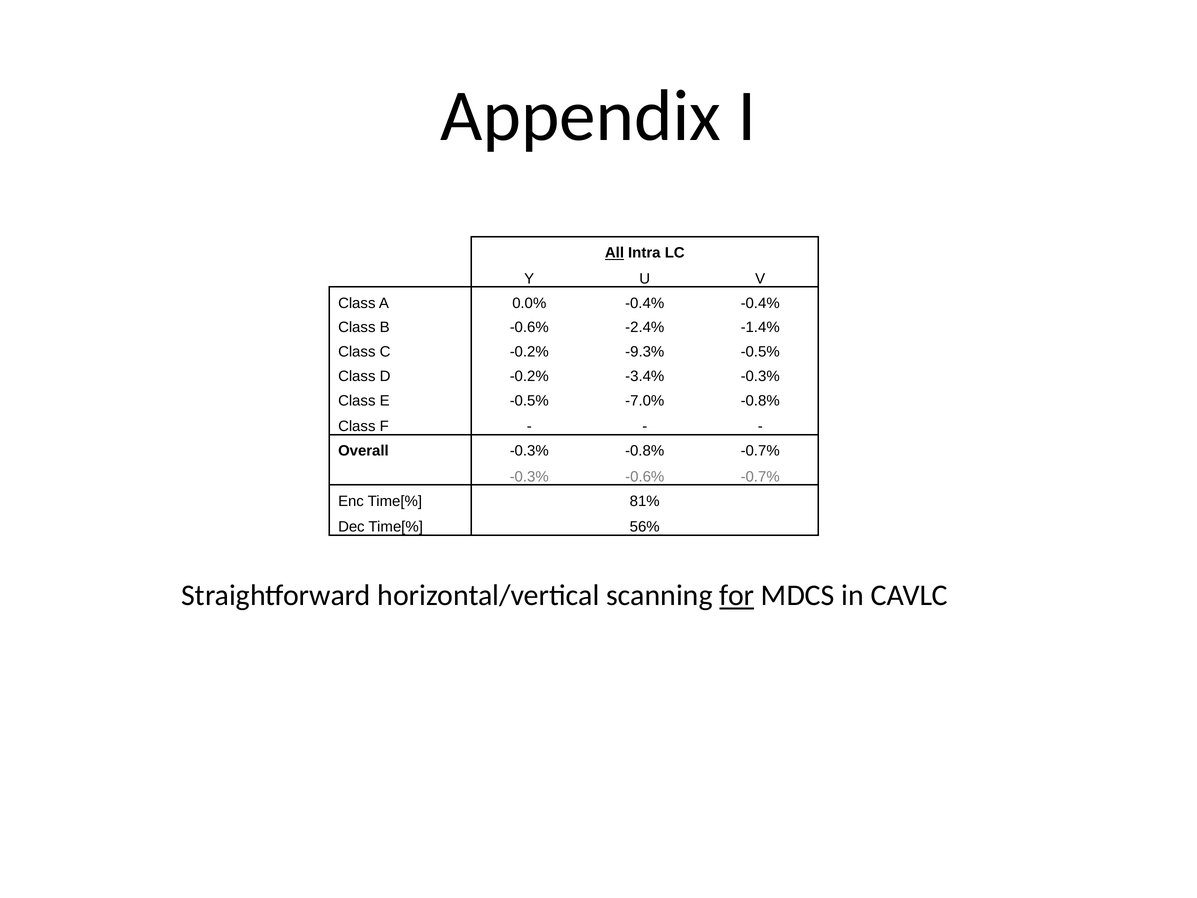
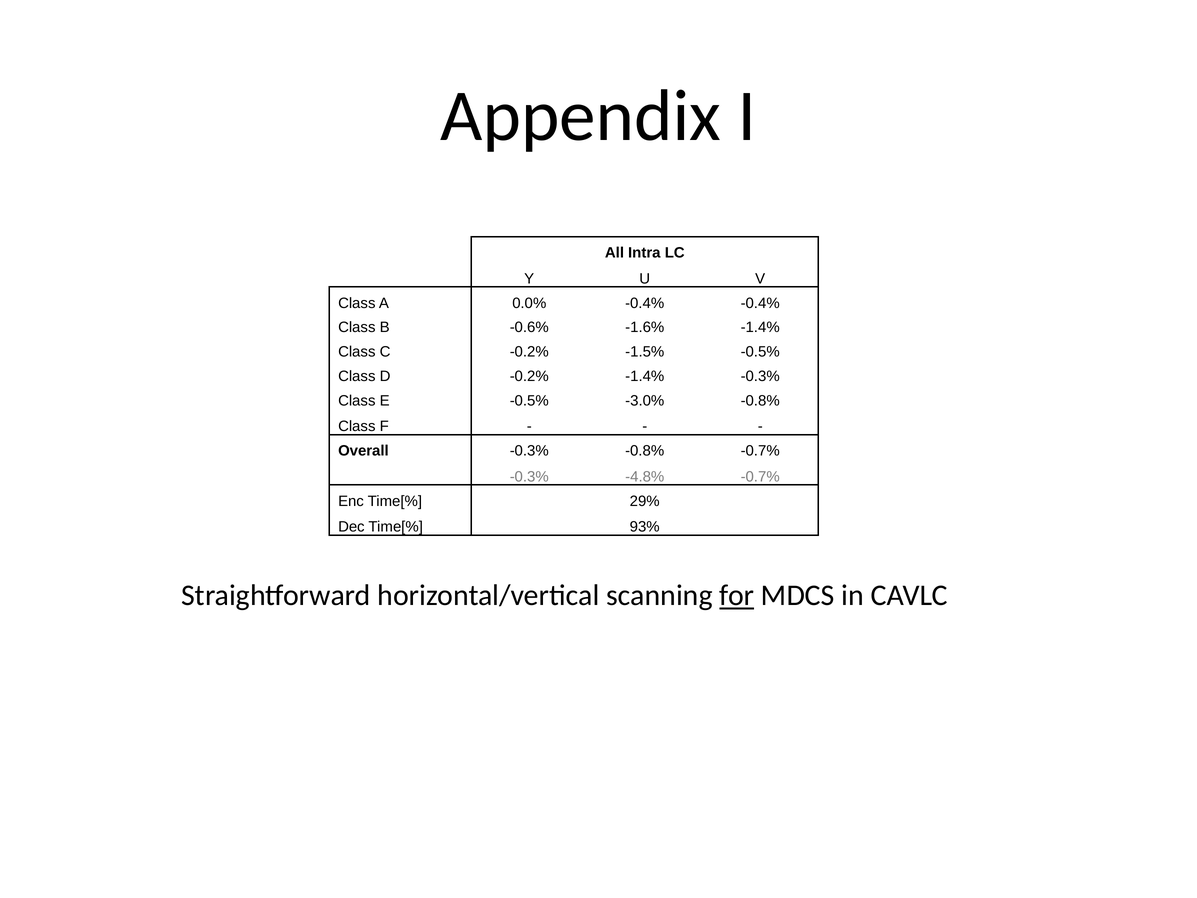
All underline: present -> none
-2.4%: -2.4% -> -1.6%
-9.3%: -9.3% -> -1.5%
-0.2% -3.4%: -3.4% -> -1.4%
-7.0%: -7.0% -> -3.0%
-0.3% -0.6%: -0.6% -> -4.8%
81%: 81% -> 29%
56%: 56% -> 93%
